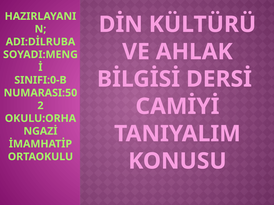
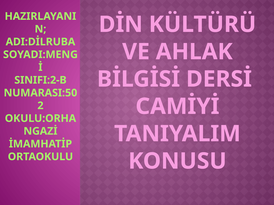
SINIFI:0-B: SINIFI:0-B -> SINIFI:2-B
